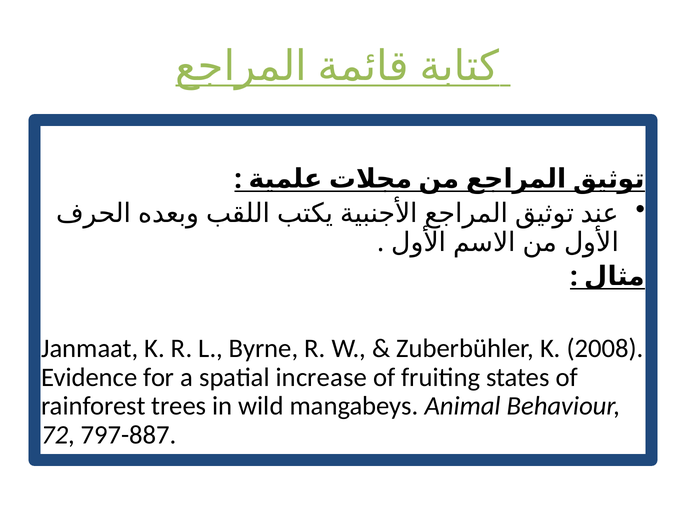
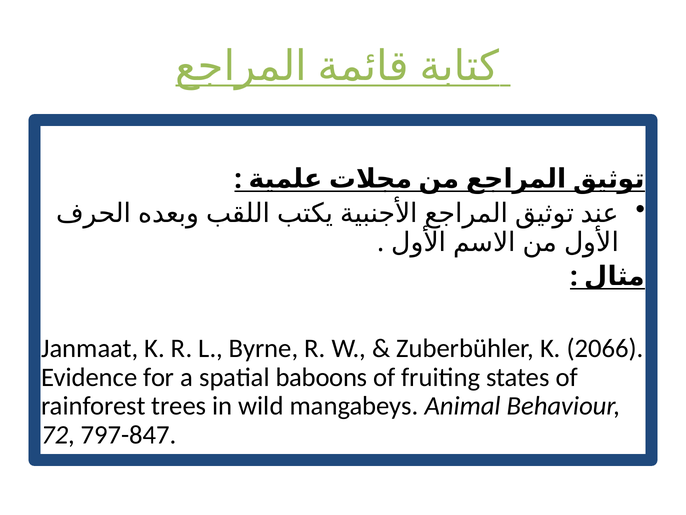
2008: 2008 -> 2066
increase: increase -> baboons
797-887: 797-887 -> 797-847
